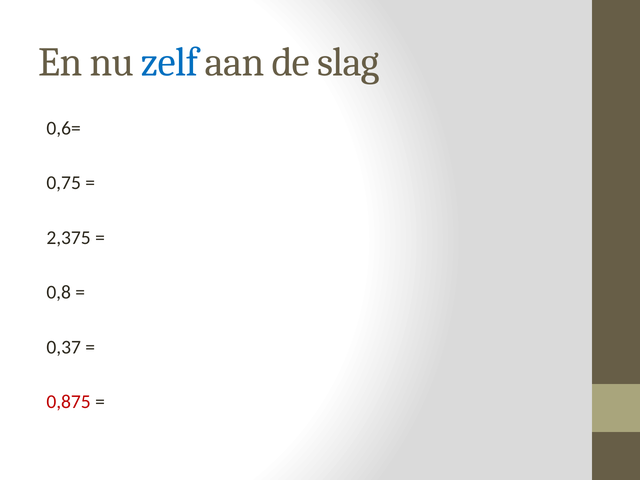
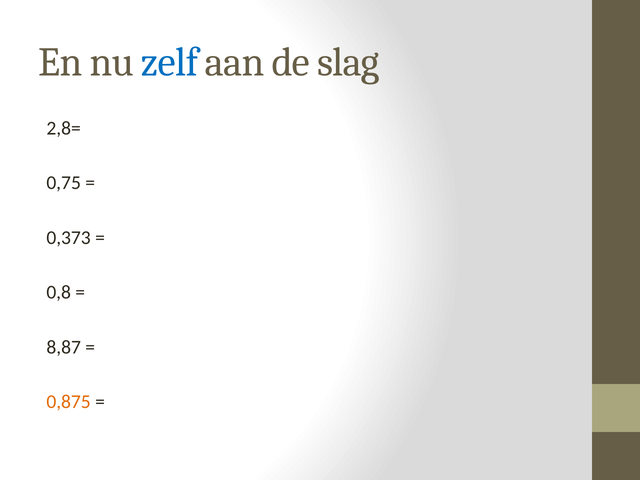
0,6=: 0,6= -> 2,8=
2,375: 2,375 -> 0,373
0,37: 0,37 -> 8,87
0,875 colour: red -> orange
